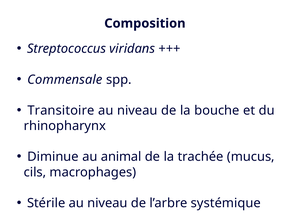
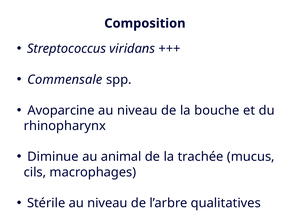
Transitoire: Transitoire -> Avoparcine
systémique: systémique -> qualitatives
